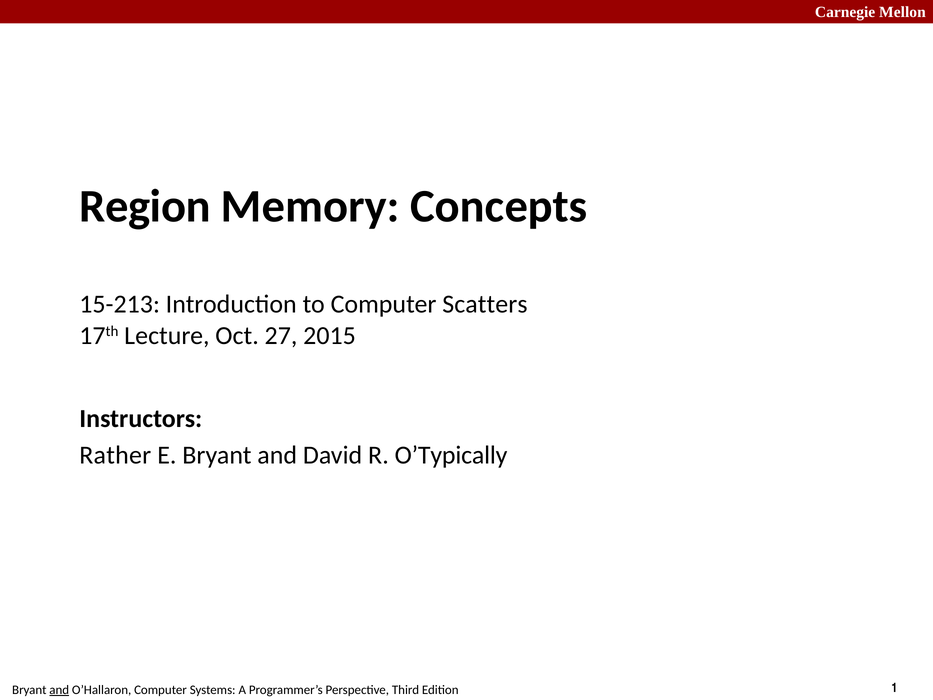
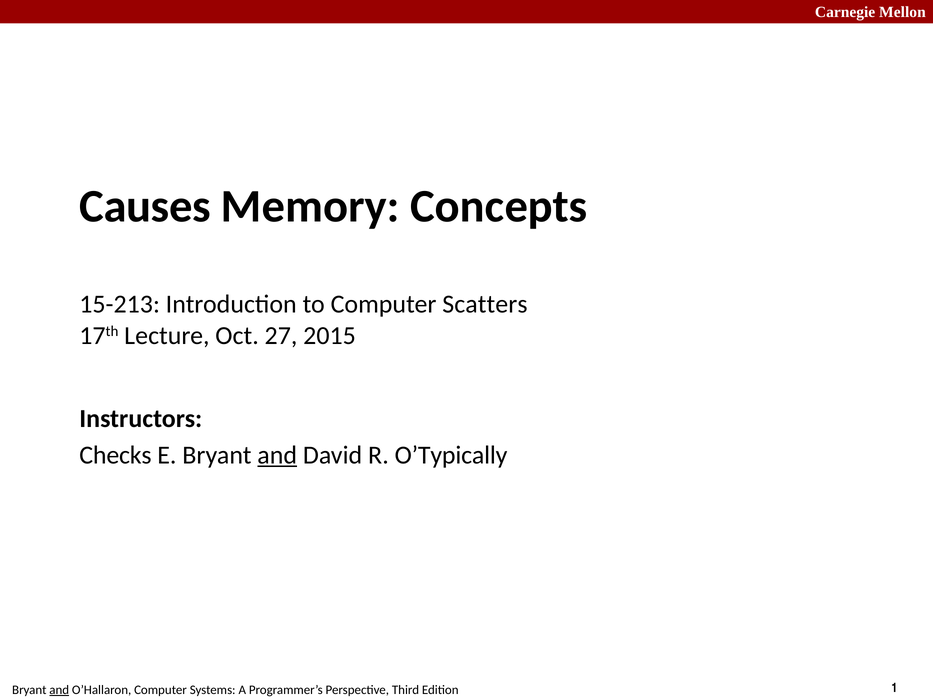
Region: Region -> Causes
Rather: Rather -> Checks
and at (277, 455) underline: none -> present
